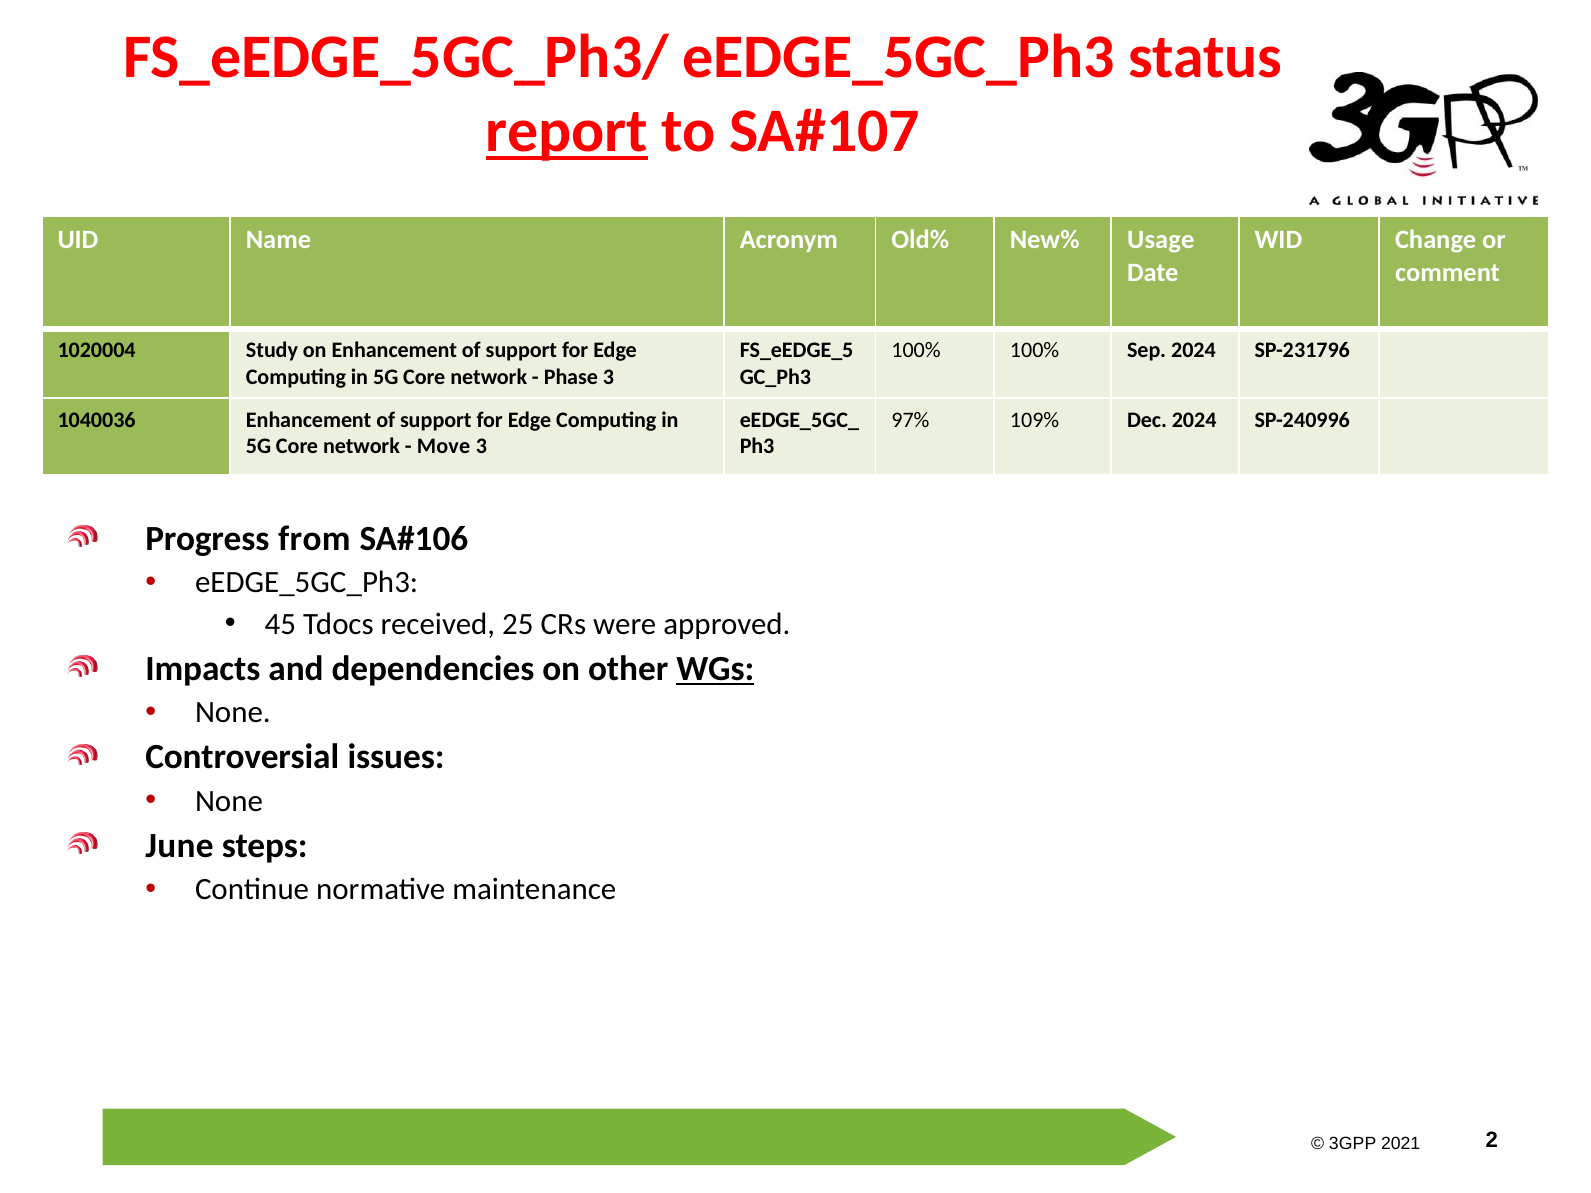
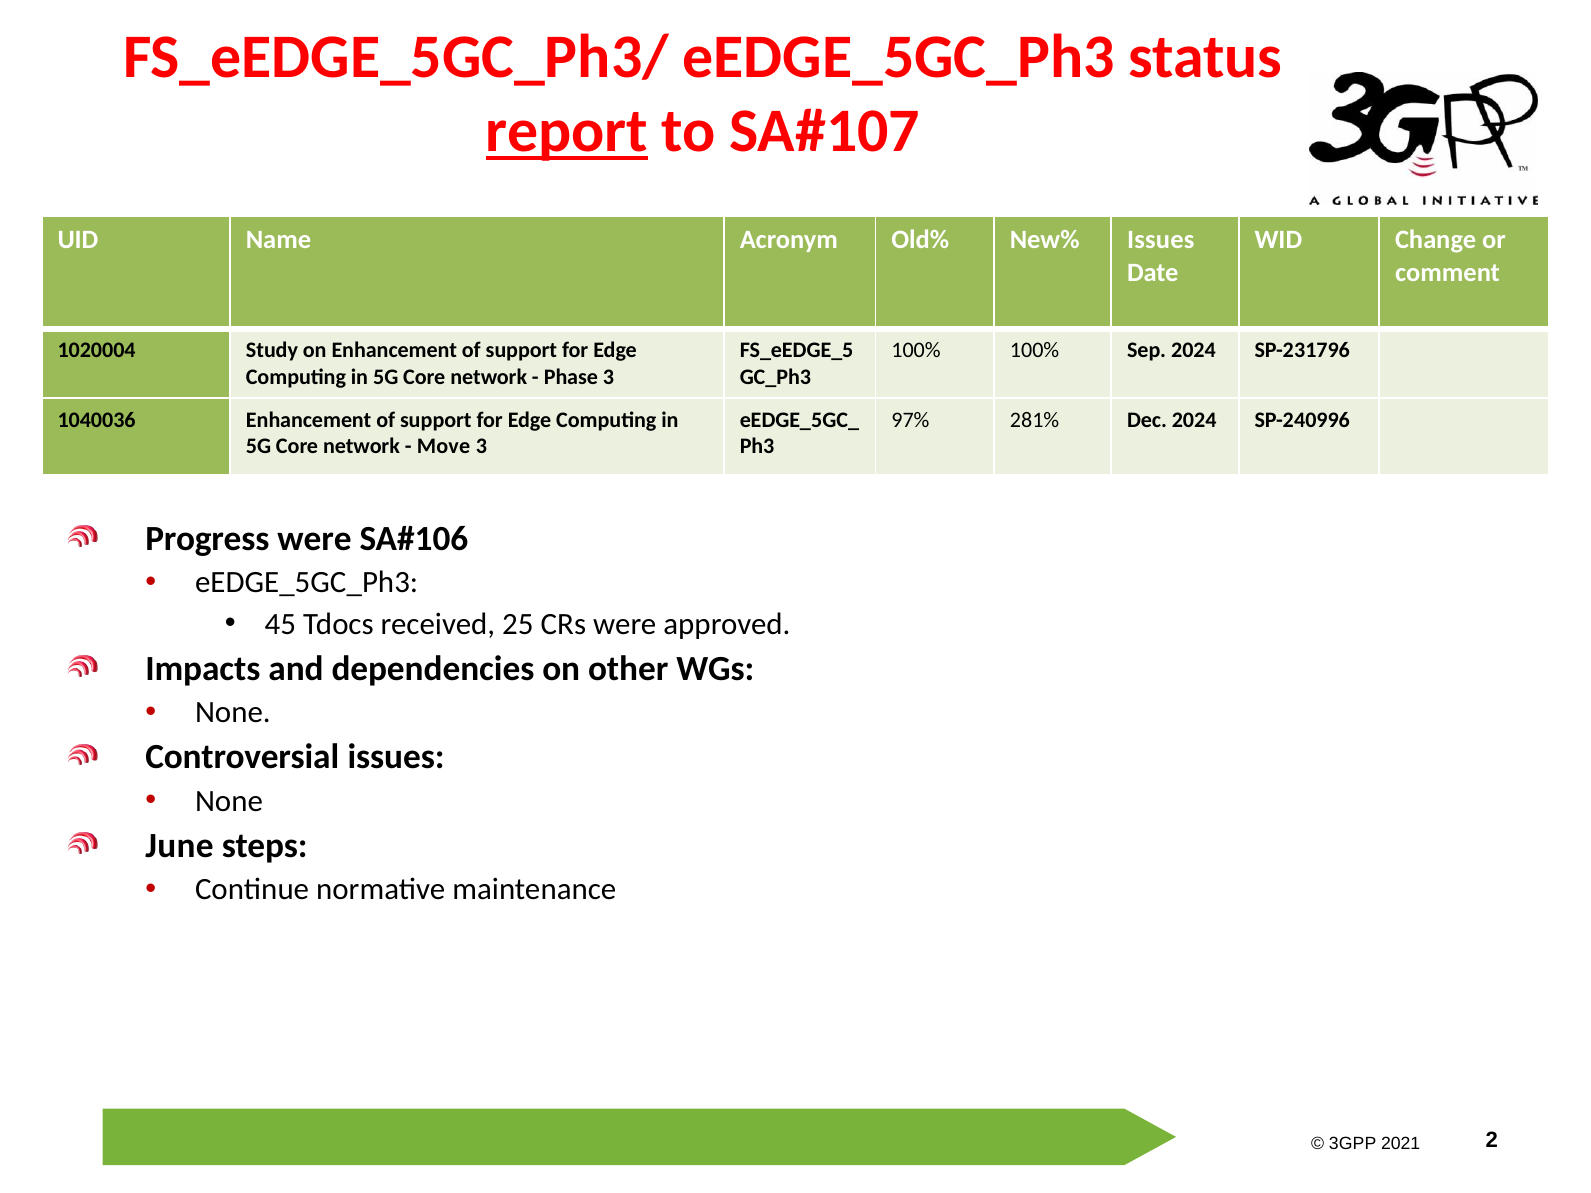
New% Usage: Usage -> Issues
109%: 109% -> 281%
Progress from: from -> were
WGs underline: present -> none
